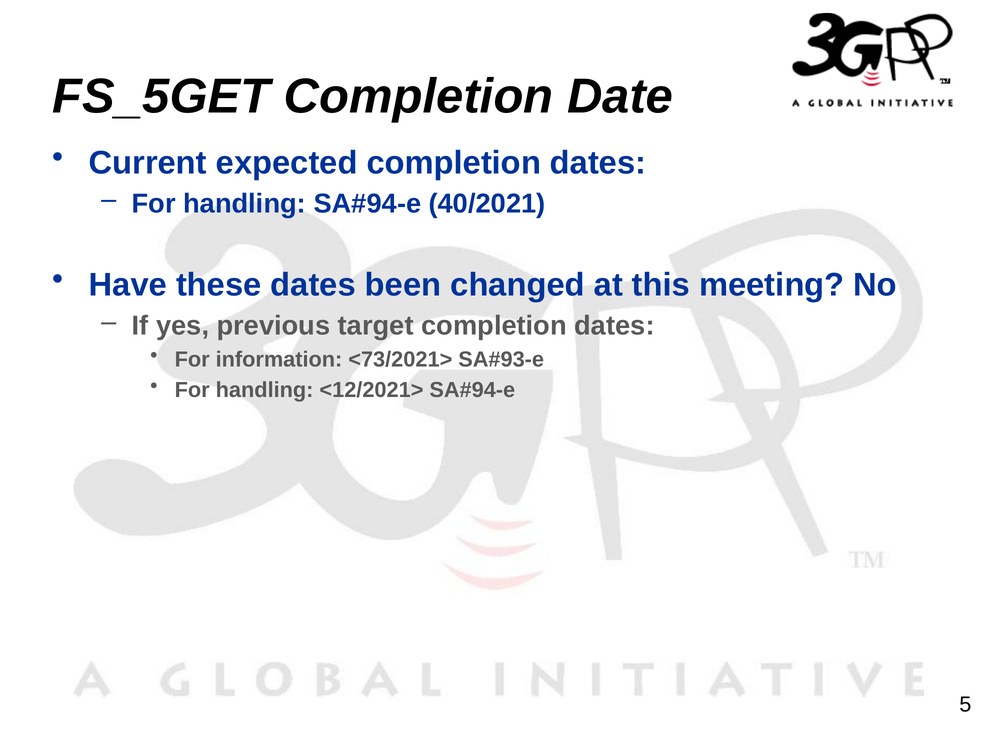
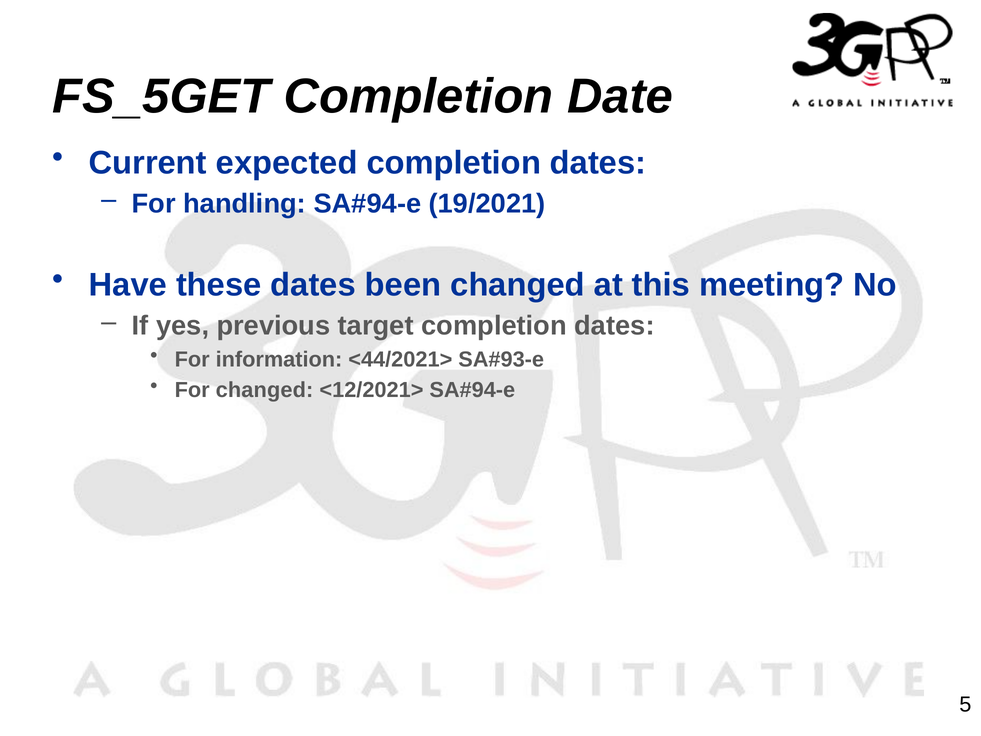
40/2021: 40/2021 -> 19/2021
<73/2021>: <73/2021> -> <44/2021>
handling at (265, 390): handling -> changed
